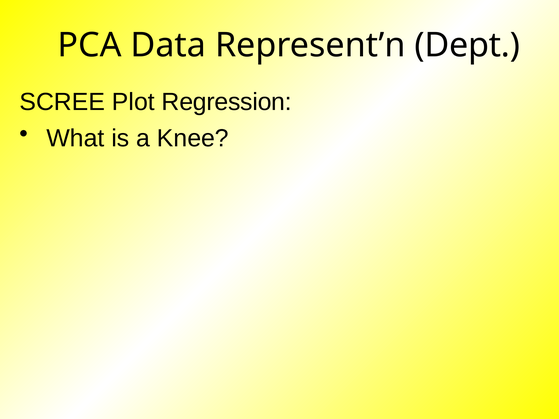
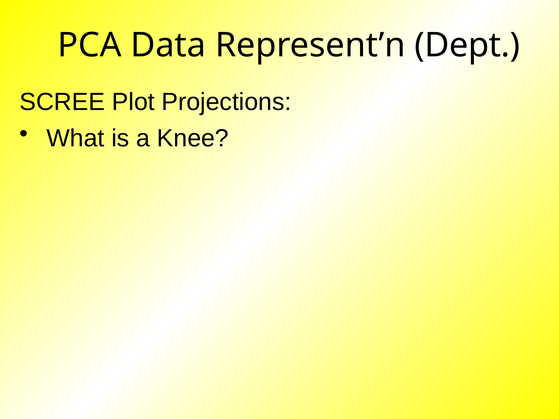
Regression: Regression -> Projections
